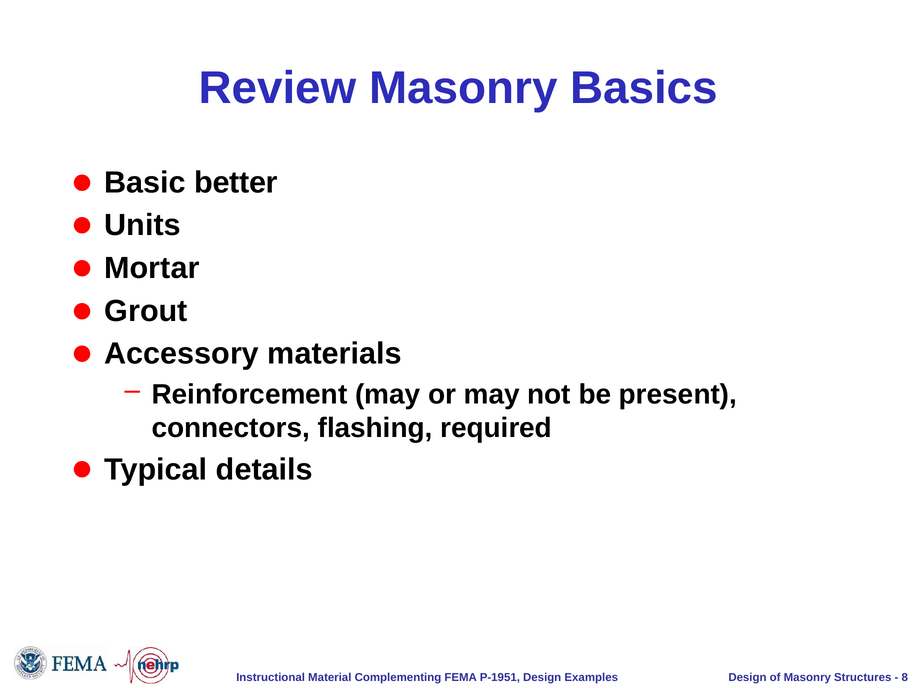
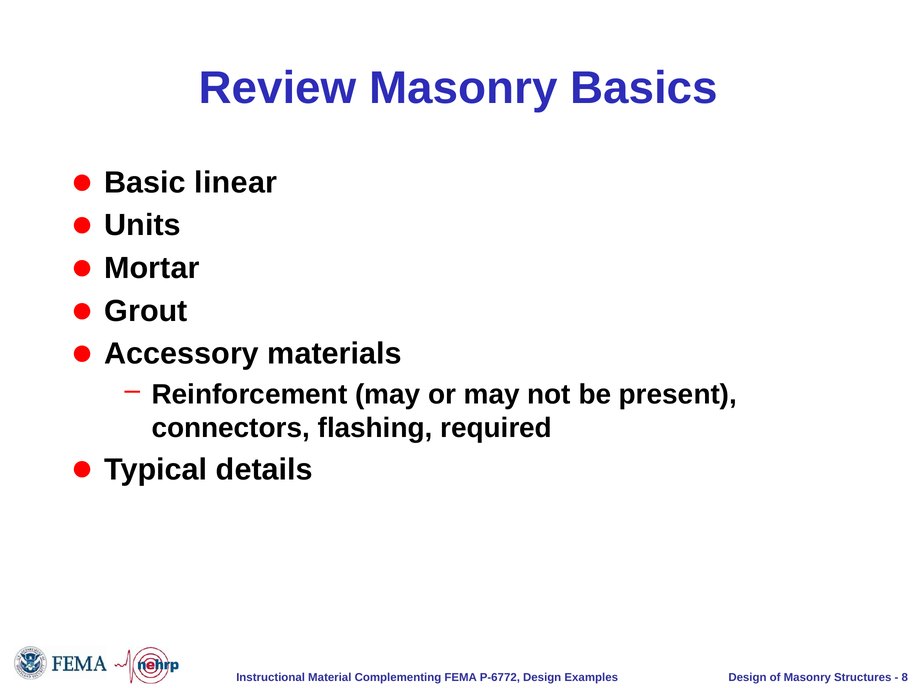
better: better -> linear
P-1951: P-1951 -> P-6772
